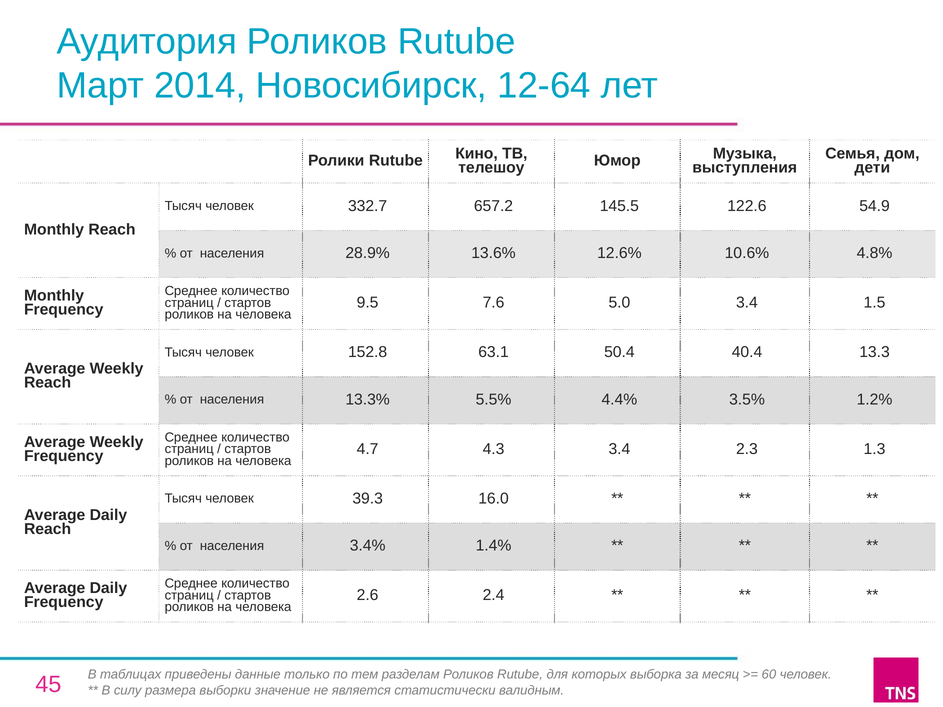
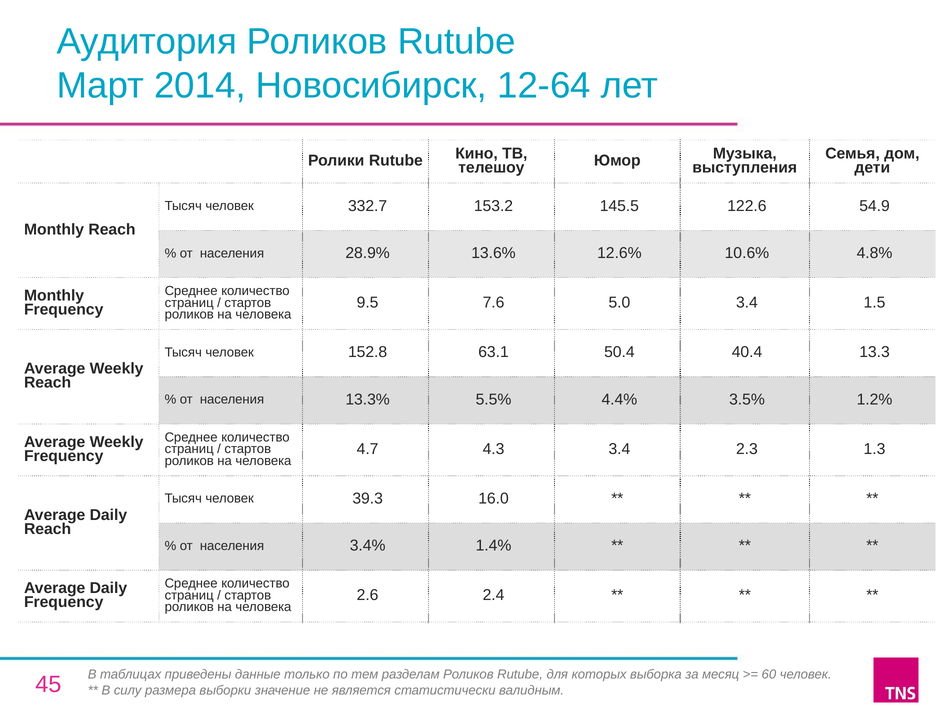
657.2: 657.2 -> 153.2
